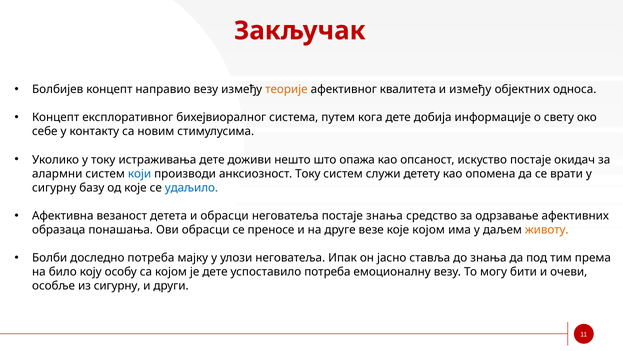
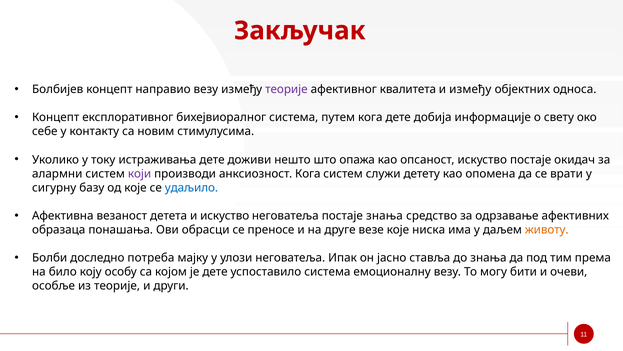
теорије at (286, 89) colour: orange -> purple
који colour: blue -> purple
анксиозност Току: Току -> Кога
и обрасци: обрасци -> искуство
које којом: којом -> ниска
успоставило потреба: потреба -> система
из сигурну: сигурну -> теорије
